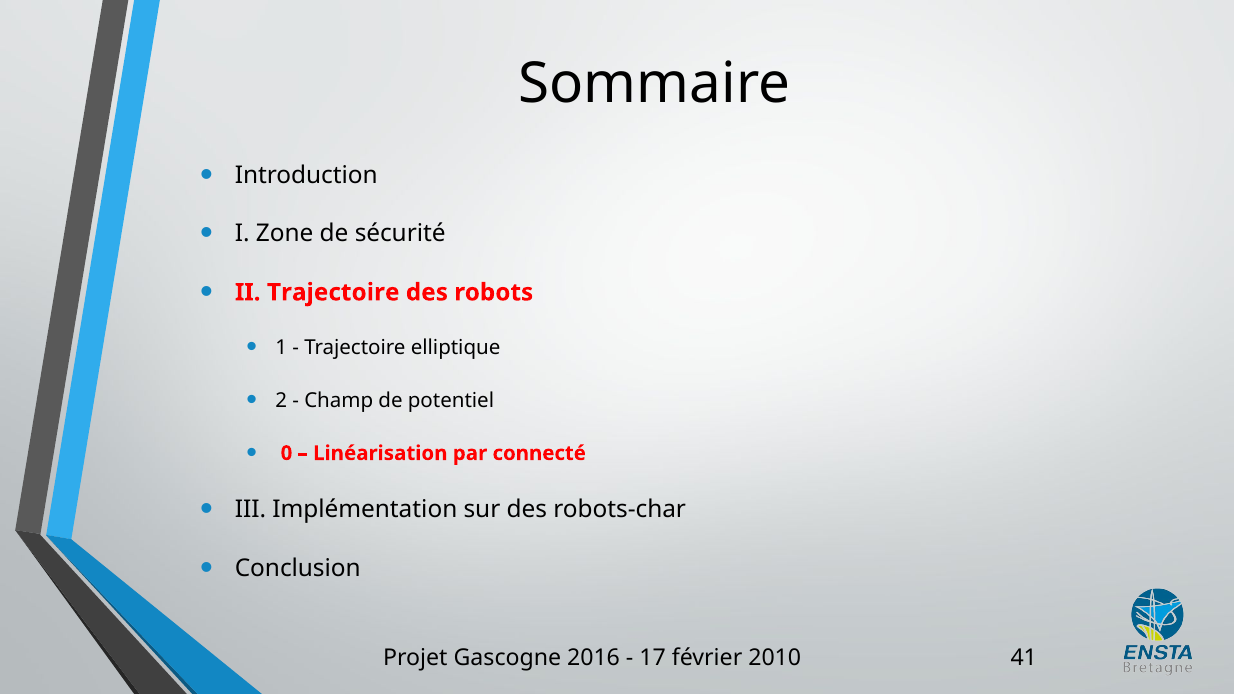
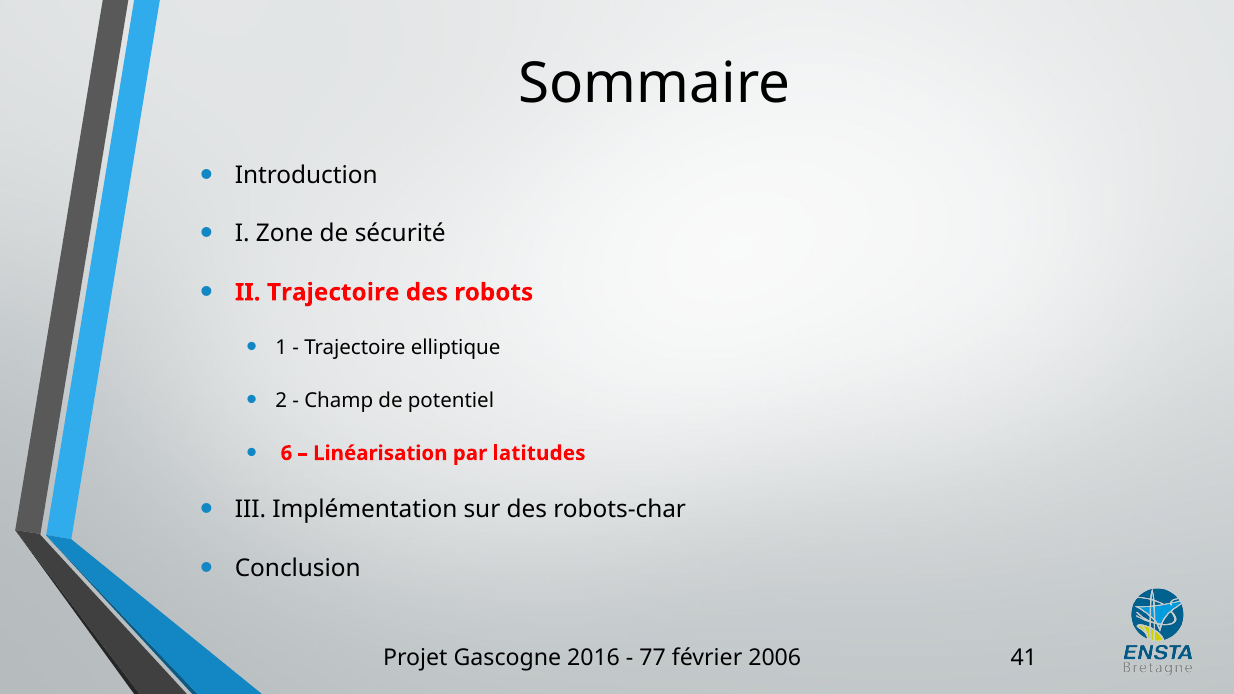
0: 0 -> 6
connecté: connecté -> latitudes
17: 17 -> 77
2010: 2010 -> 2006
